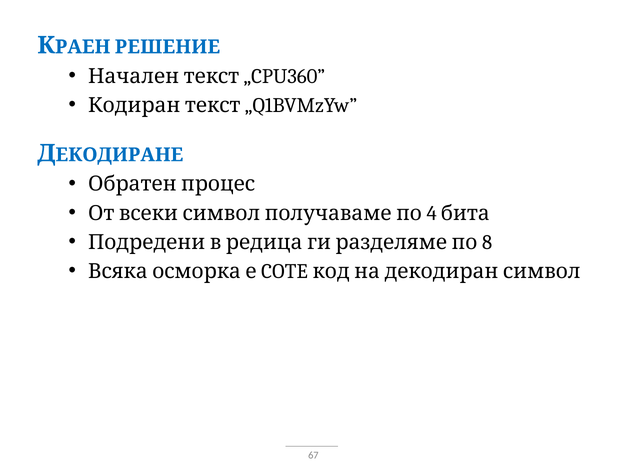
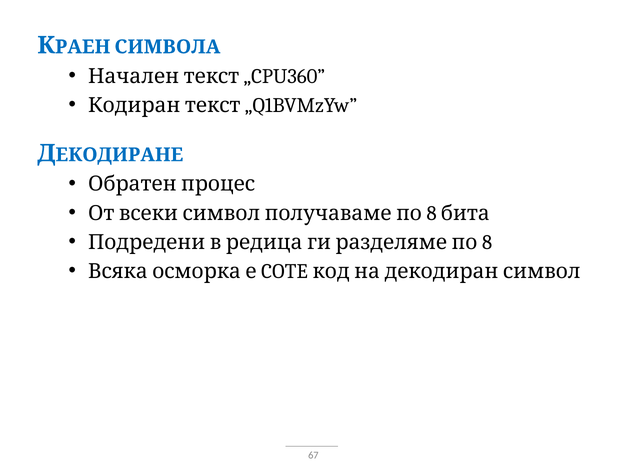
РЕШЕНИЕ: РЕШЕНИЕ -> СИМВОЛА
4 at (432, 213): 4 -> 8
